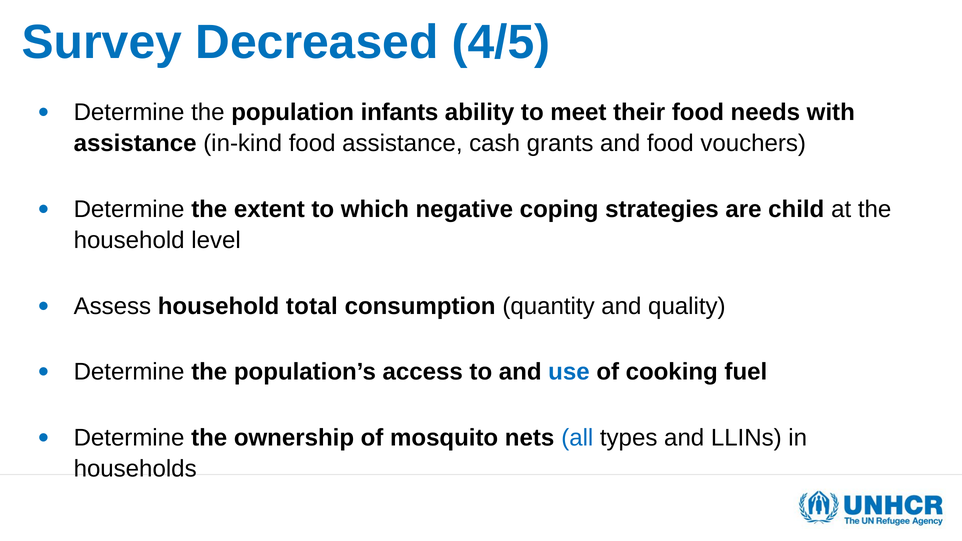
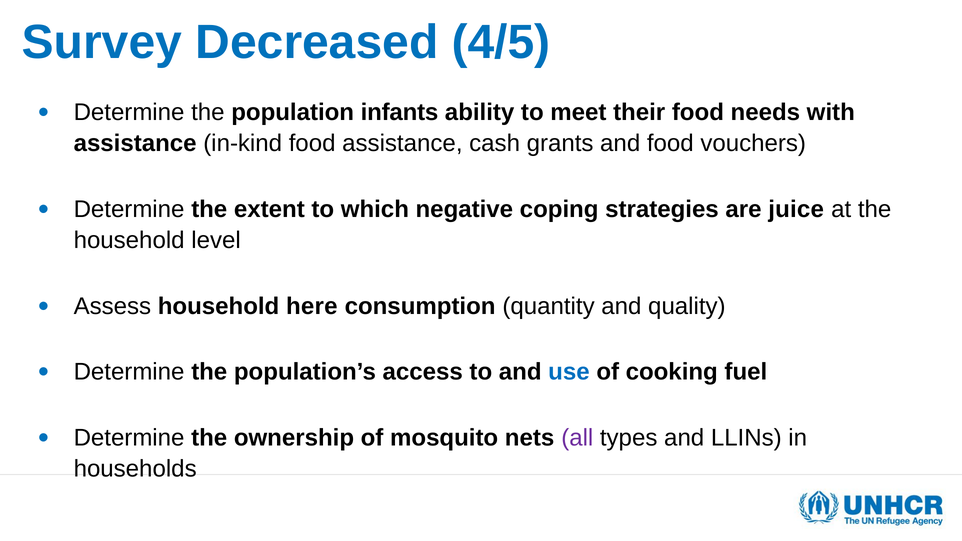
child: child -> juice
total: total -> here
all colour: blue -> purple
